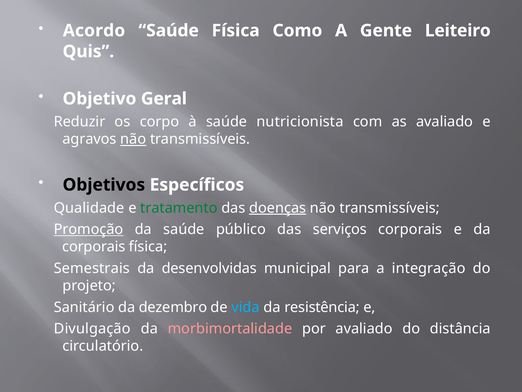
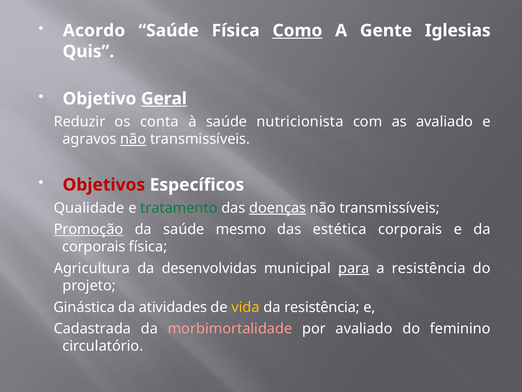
Como underline: none -> present
Leiteiro: Leiteiro -> Iglesias
Geral underline: none -> present
corpo: corpo -> conta
Objetivos colour: black -> red
público: público -> mesmo
serviços: serviços -> estética
Semestrais: Semestrais -> Agricultura
para underline: none -> present
a integração: integração -> resistência
Sanitário: Sanitário -> Ginástica
dezembro: dezembro -> atividades
vida colour: light blue -> yellow
Divulgação: Divulgação -> Cadastrada
distância: distância -> feminino
